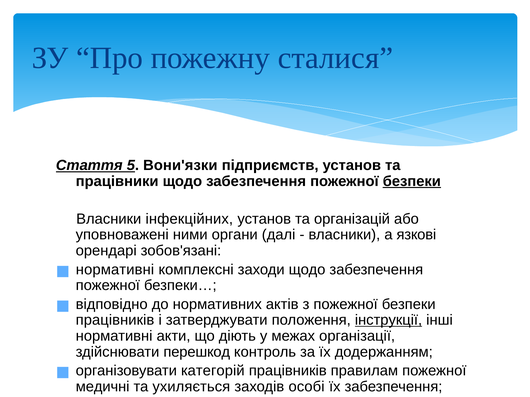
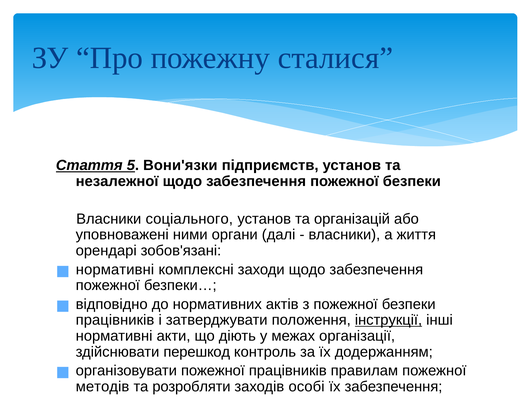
працівники: працівники -> незалежної
безпеки at (412, 181) underline: present -> none
інфекційних: інфекційних -> соціального
язкові: язкові -> життя
організовувати категорій: категорій -> пожежної
медичні: медичні -> методів
ухиляється: ухиляється -> розробляти
